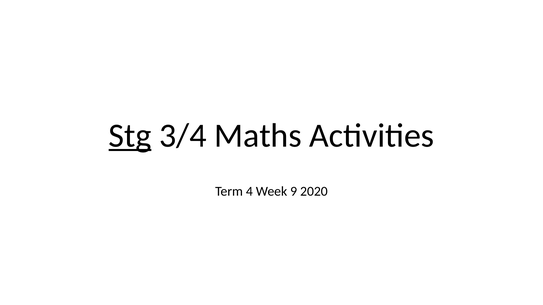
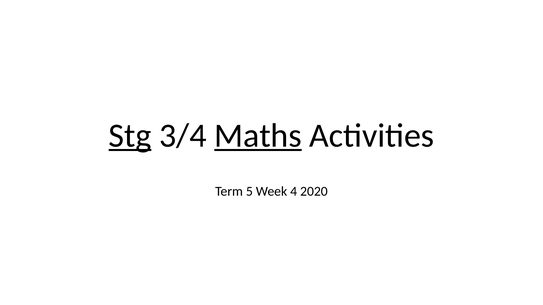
Maths underline: none -> present
4: 4 -> 5
9: 9 -> 4
